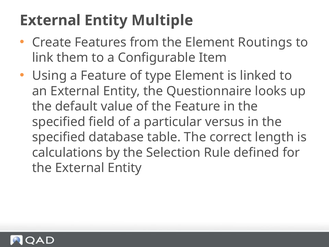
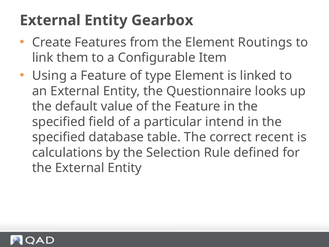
Multiple: Multiple -> Gearbox
versus: versus -> intend
length: length -> recent
